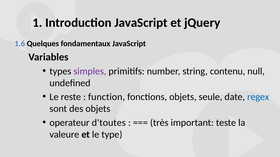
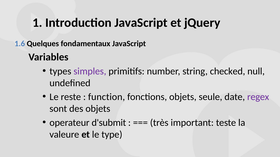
contenu: contenu -> checked
regex colour: blue -> purple
d'toutes: d'toutes -> d'submit
